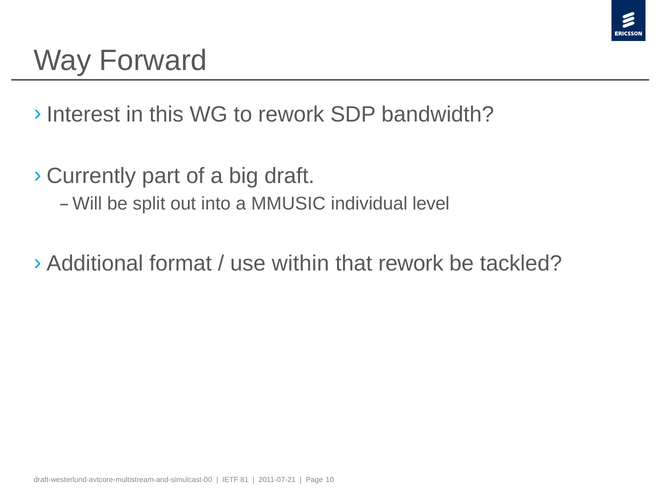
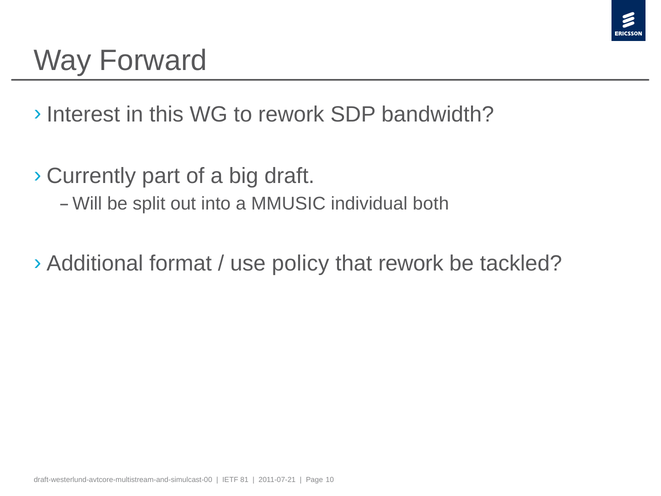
level: level -> both
within: within -> policy
